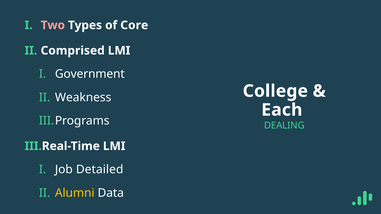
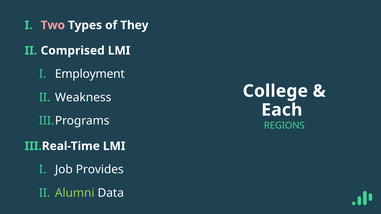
Core: Core -> They
Government: Government -> Employment
DEALING: DEALING -> REGIONS
Detailed: Detailed -> Provides
Alumni colour: yellow -> light green
